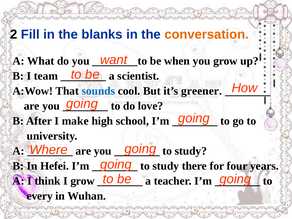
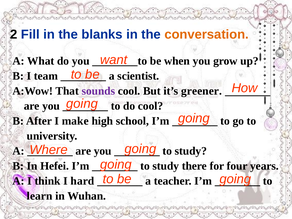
sounds colour: blue -> purple
do love: love -> cool
I grow: grow -> hard
every: every -> learn
